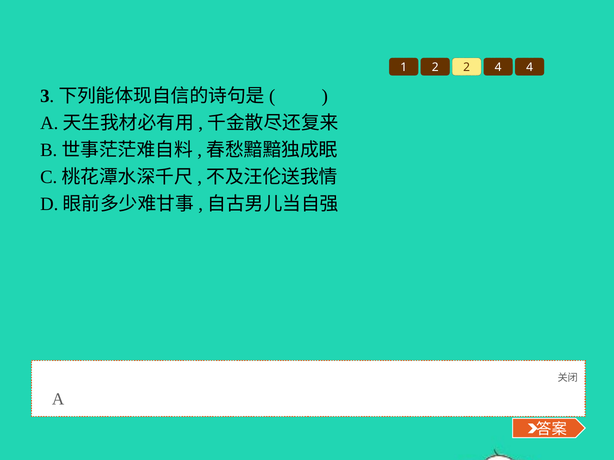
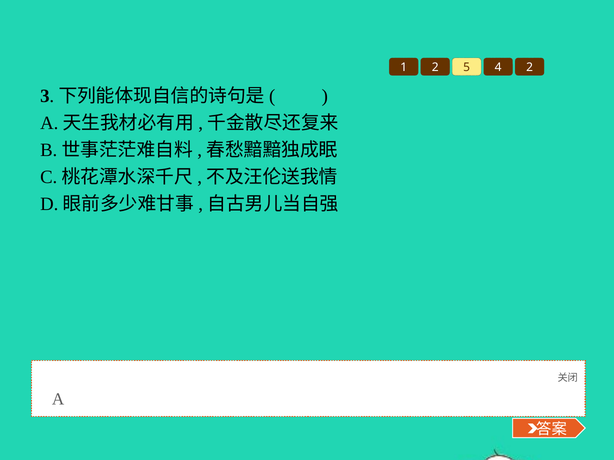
2 2: 2 -> 5
4 4: 4 -> 2
